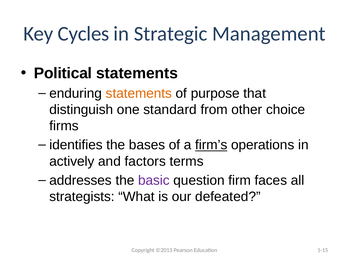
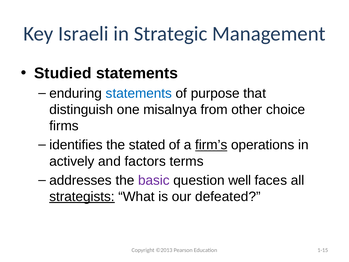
Cycles: Cycles -> Israeli
Political: Political -> Studied
statements at (139, 93) colour: orange -> blue
standard: standard -> misalnya
bases: bases -> stated
firm: firm -> well
strategists underline: none -> present
